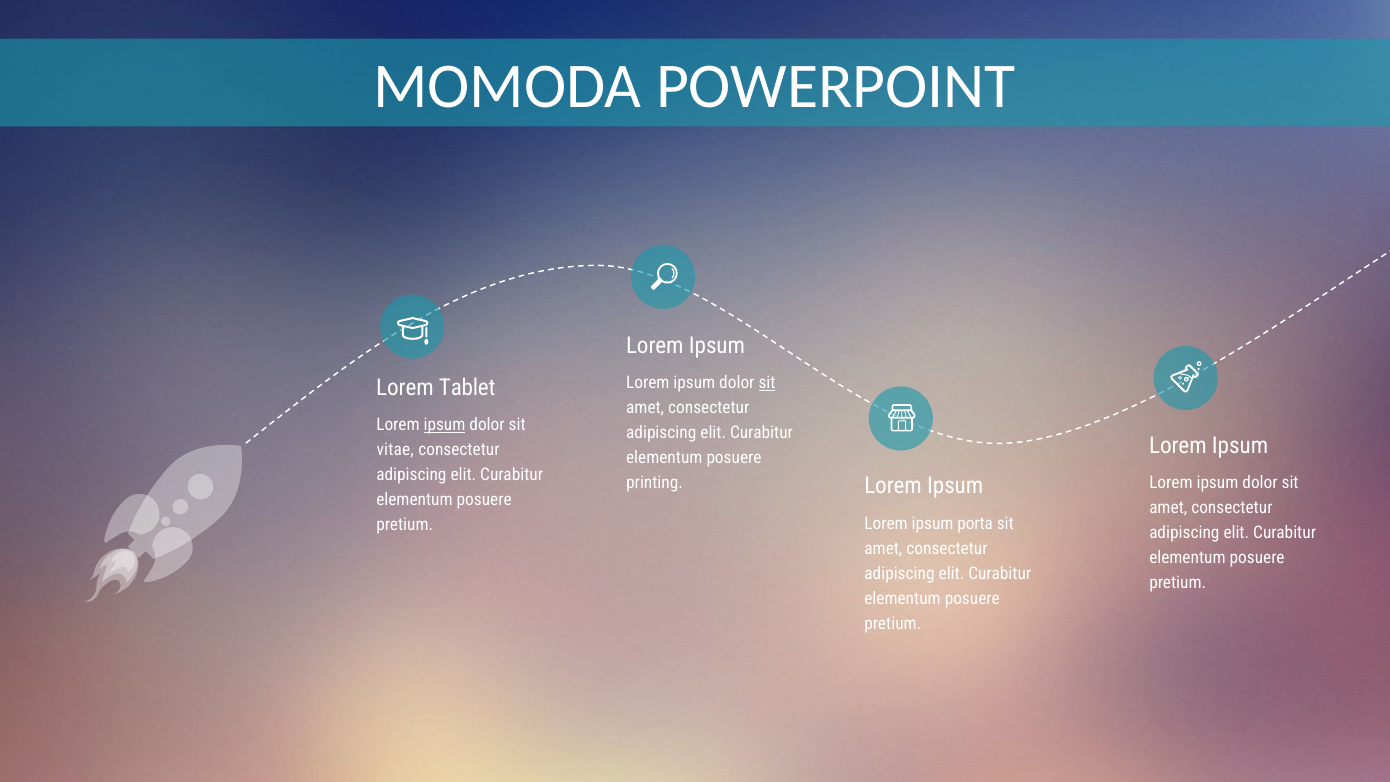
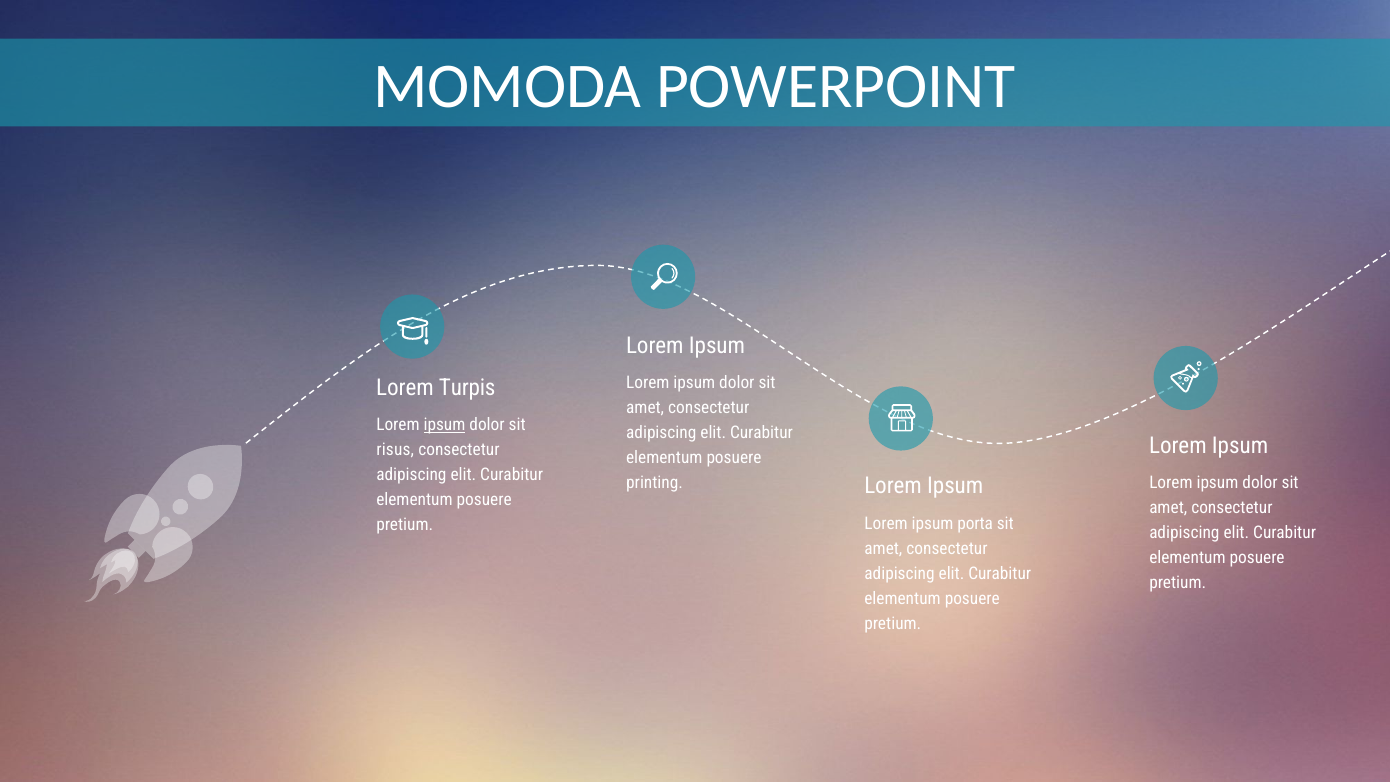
sit at (767, 383) underline: present -> none
Tablet: Tablet -> Turpis
vitae: vitae -> risus
